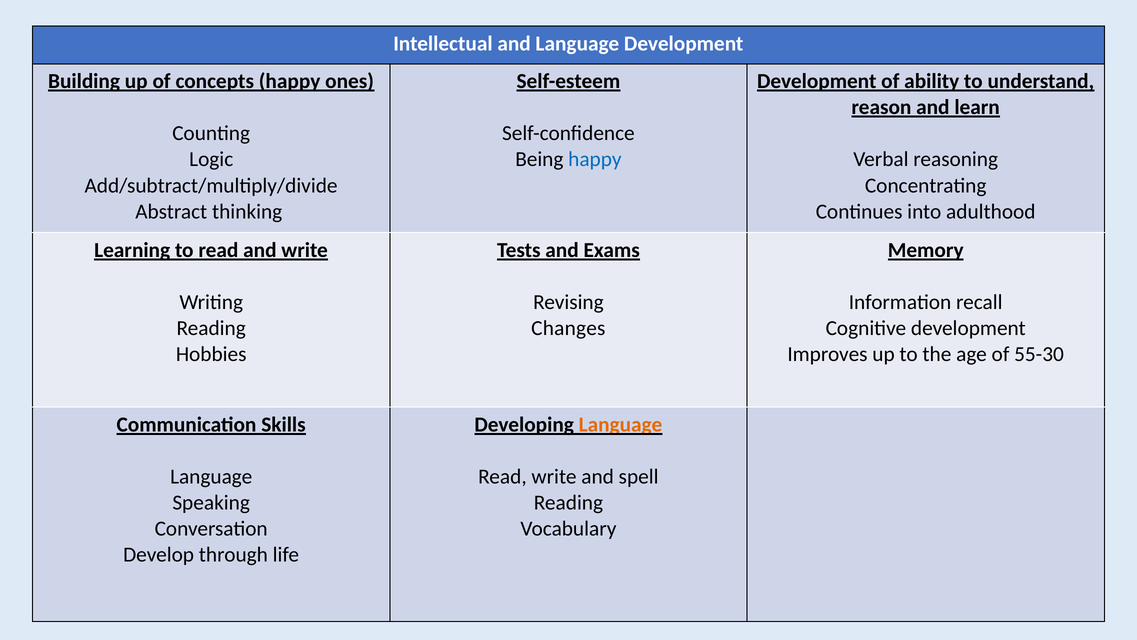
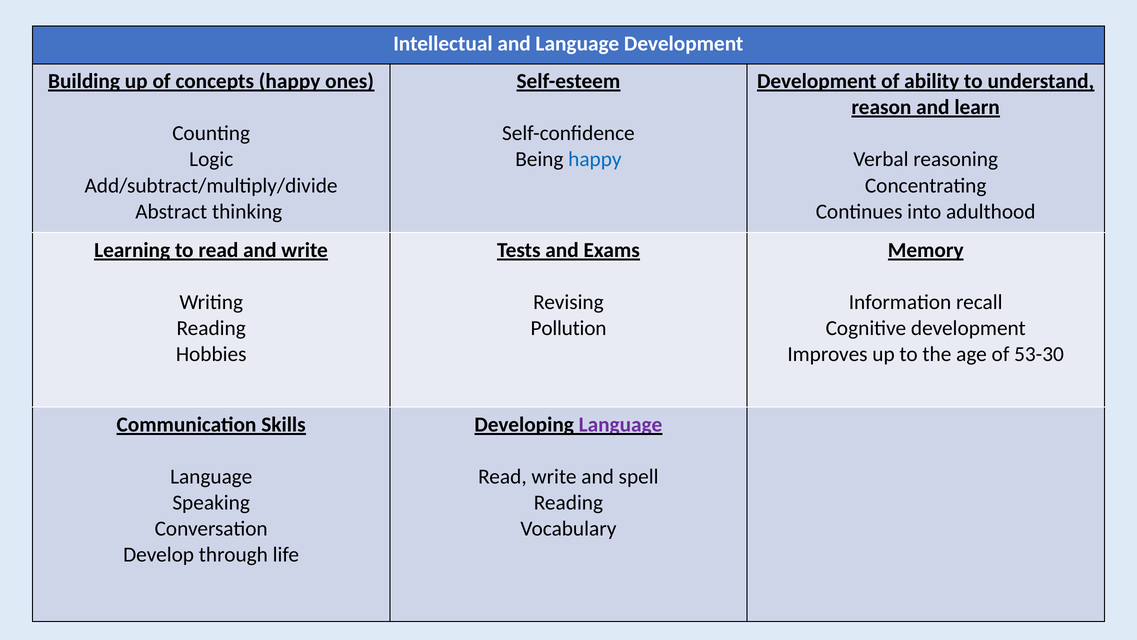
Changes: Changes -> Pollution
55-30: 55-30 -> 53-30
Language at (621, 424) colour: orange -> purple
